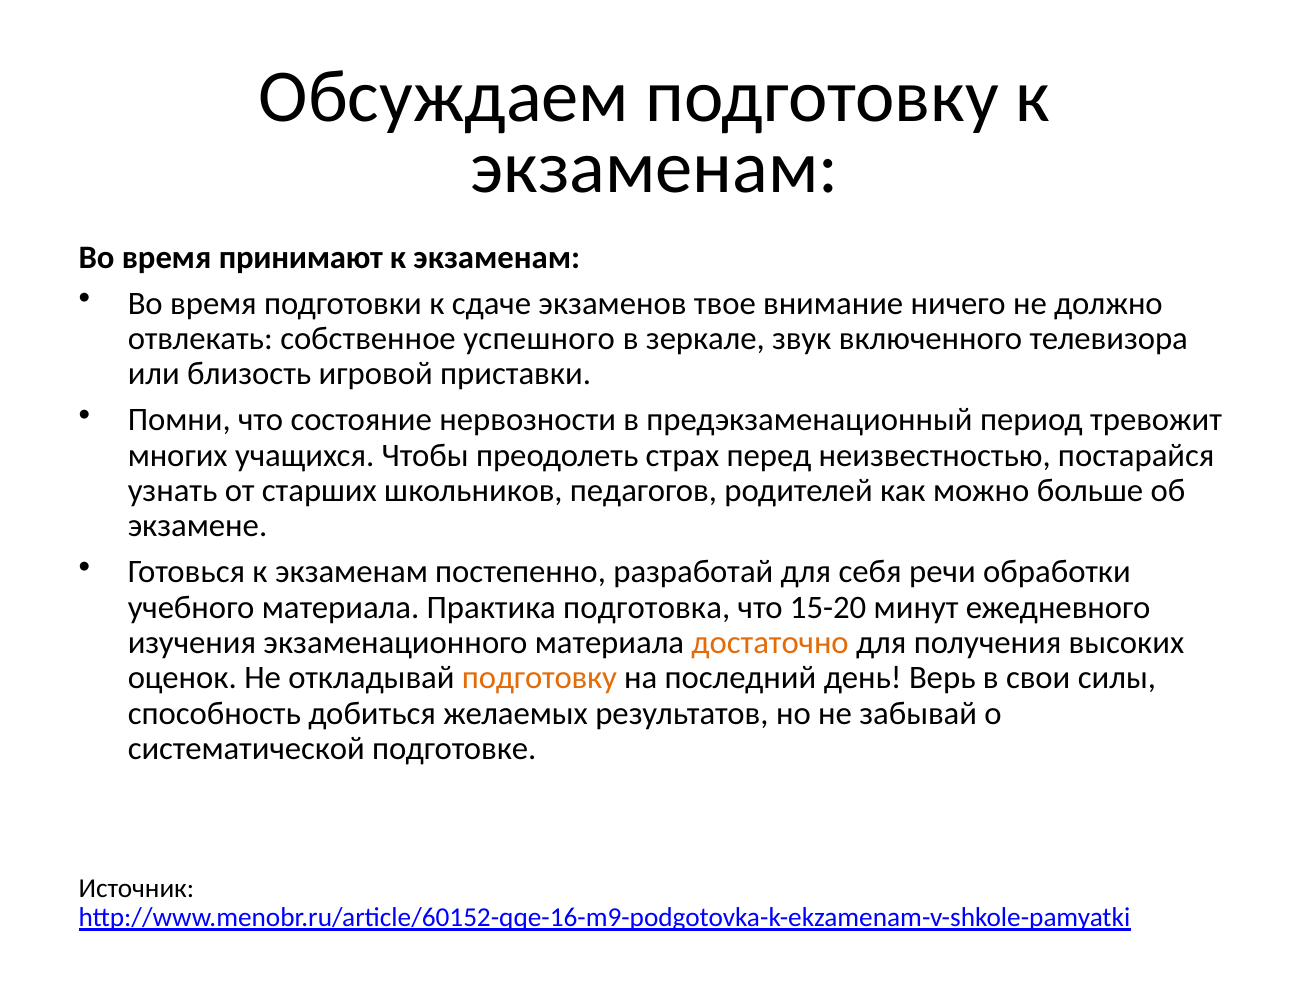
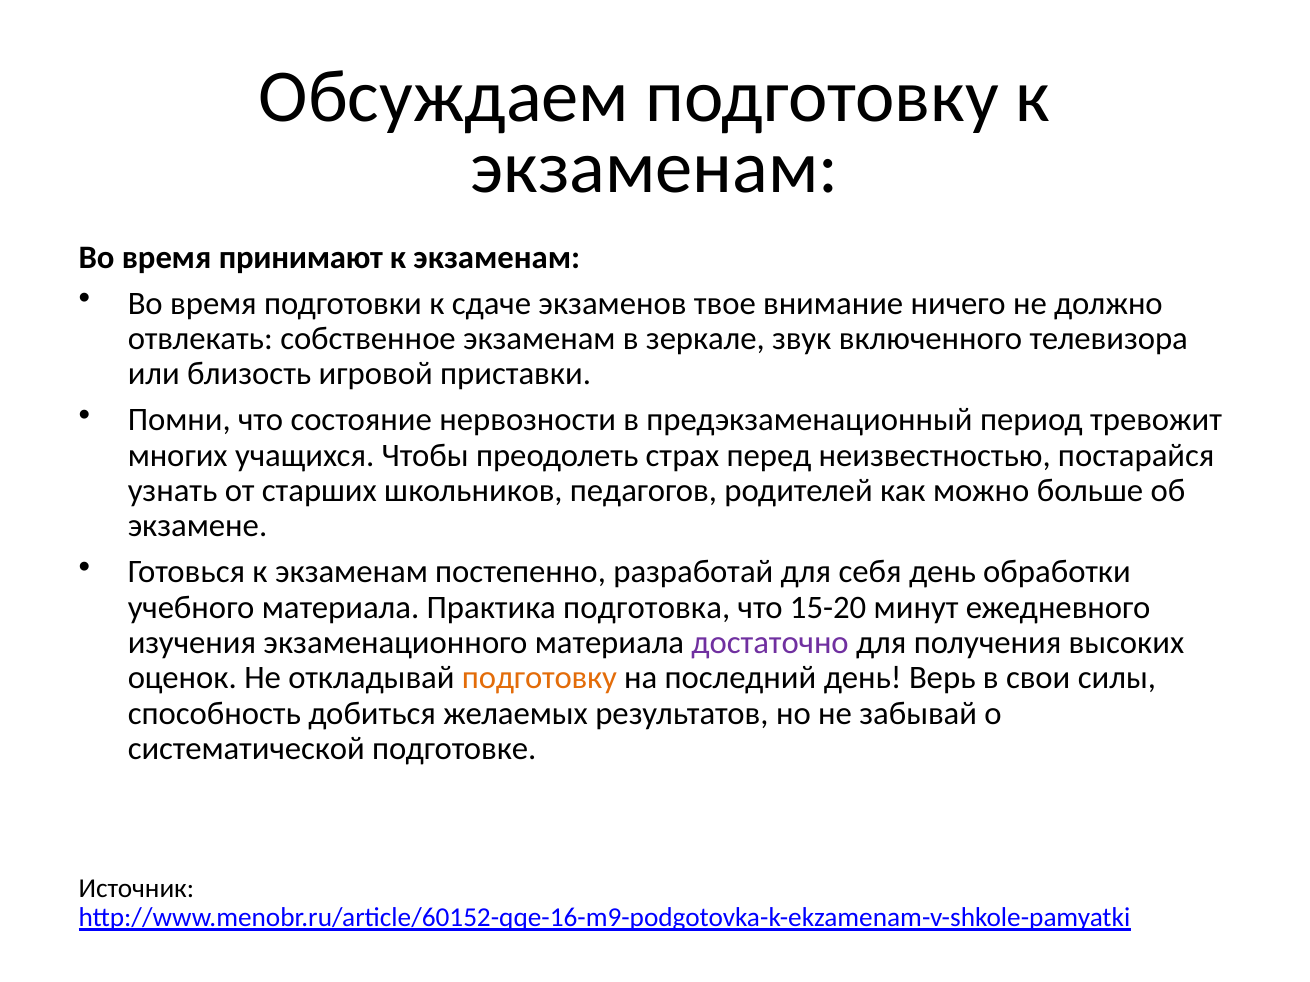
собственное успешного: успешного -> экзаменам
себя речи: речи -> день
достаточно colour: orange -> purple
